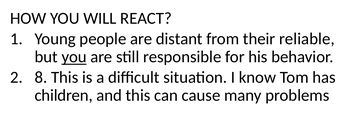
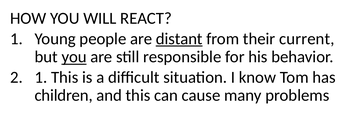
distant underline: none -> present
reliable: reliable -> current
2 8: 8 -> 1
